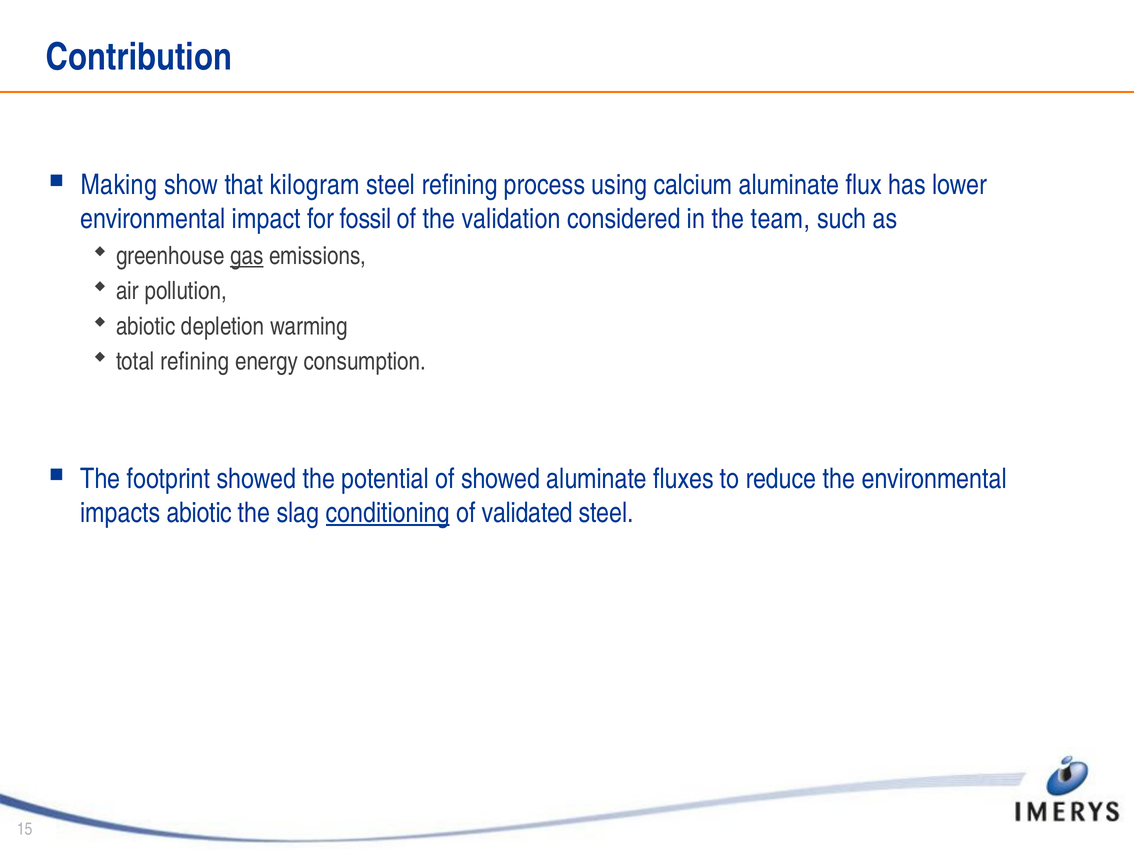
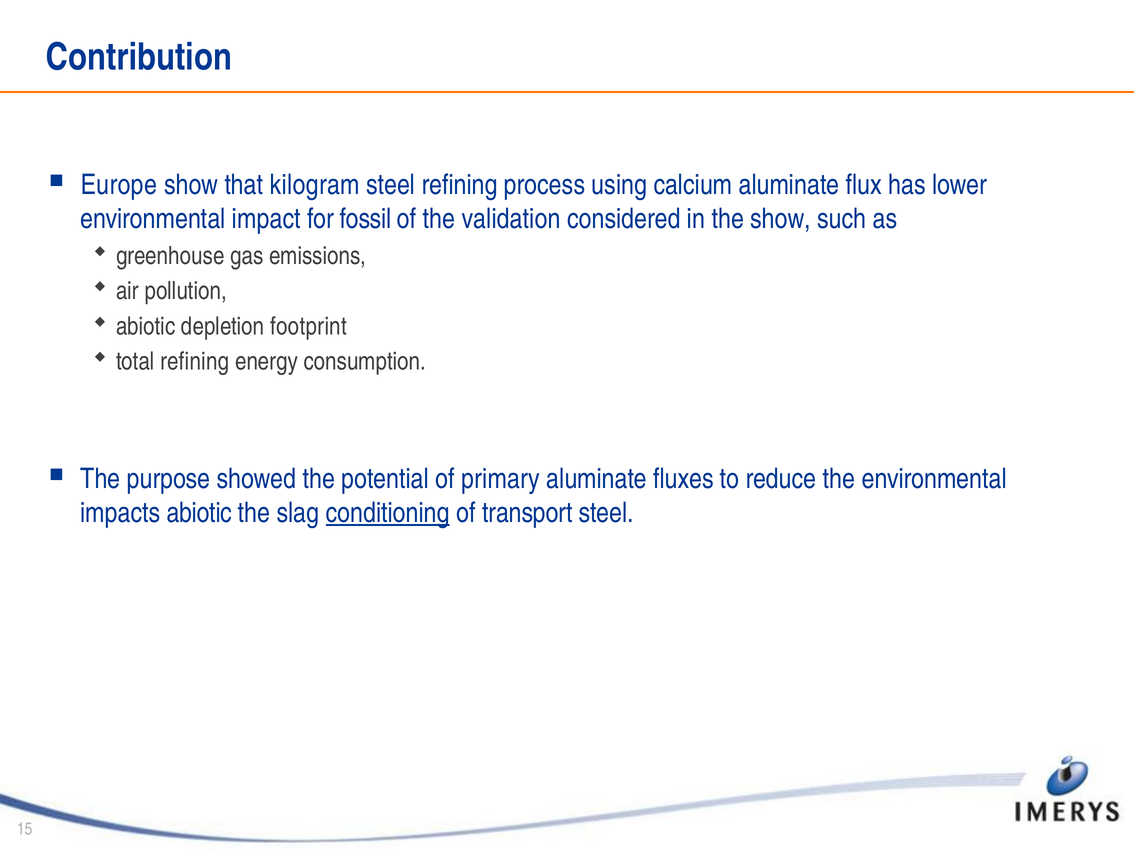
Making: Making -> Europe
the team: team -> show
gas underline: present -> none
warming: warming -> footprint
footprint: footprint -> purpose
of showed: showed -> primary
validated: validated -> transport
